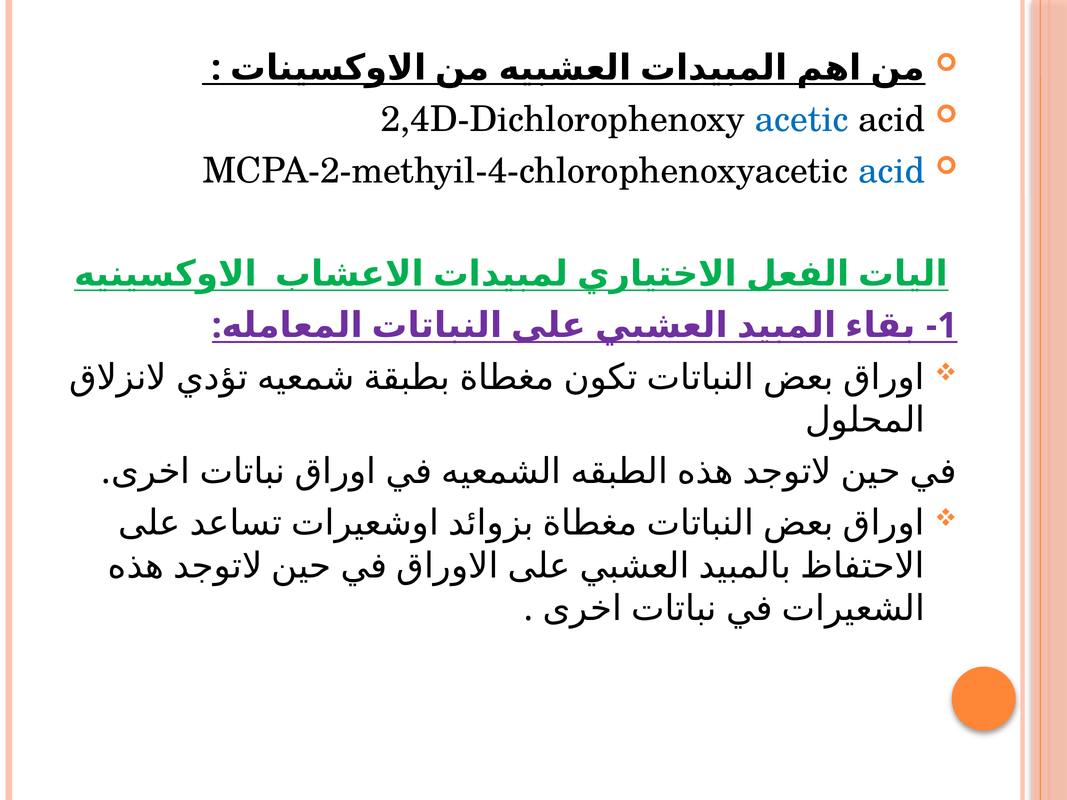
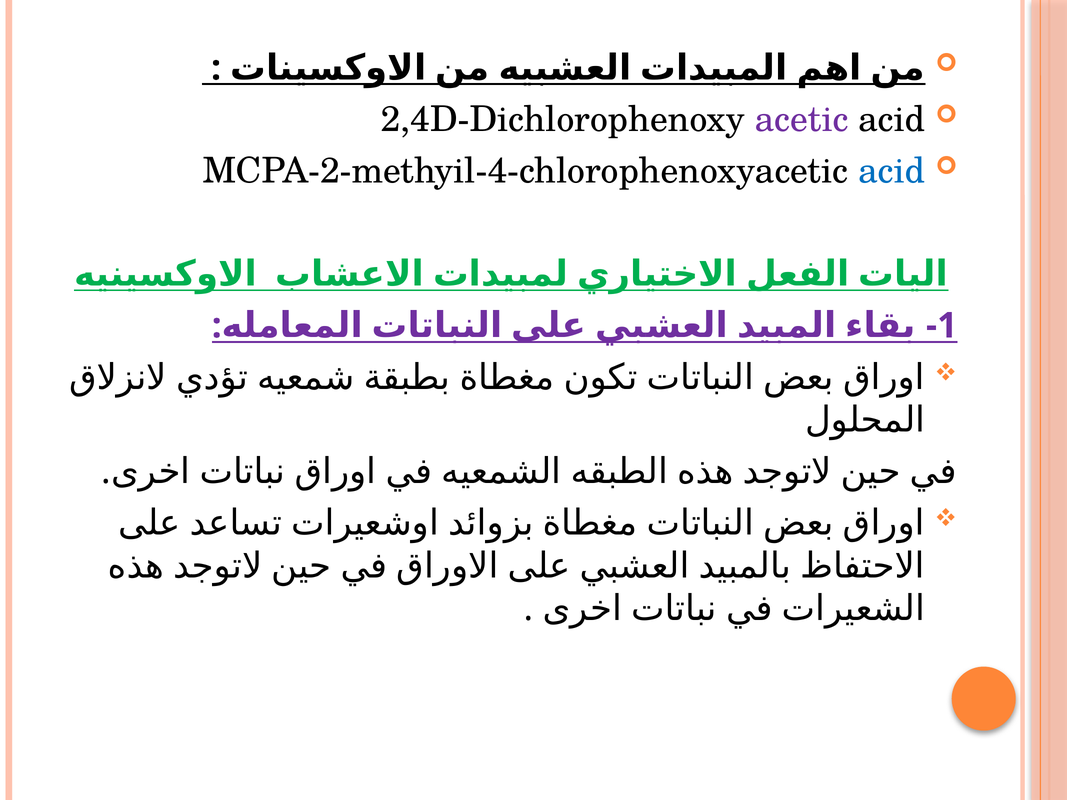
acetic colour: blue -> purple
